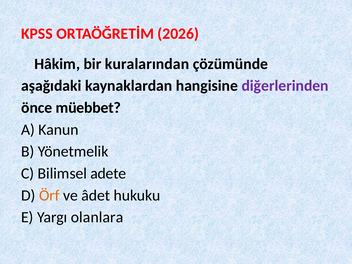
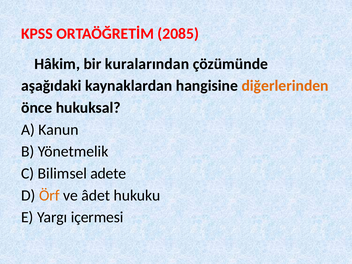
2026: 2026 -> 2085
diğerlerinden colour: purple -> orange
müebbet: müebbet -> hukuksal
olanlara: olanlara -> içermesi
